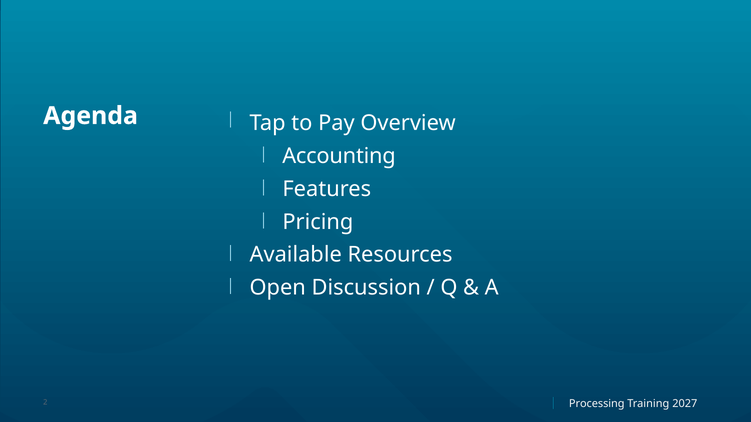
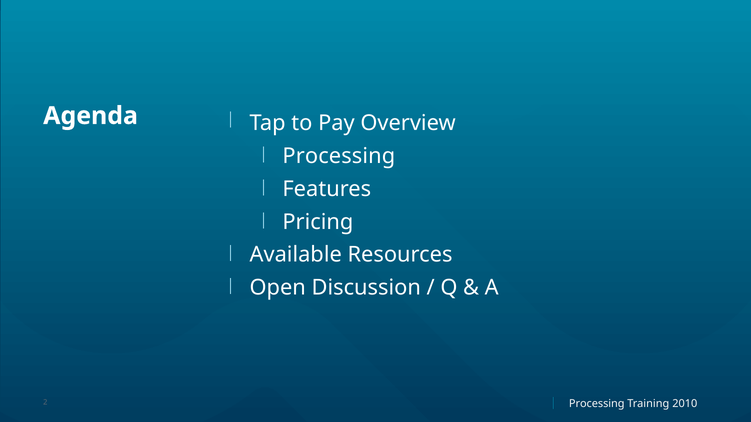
Accounting at (339, 156): Accounting -> Processing
2027: 2027 -> 2010
